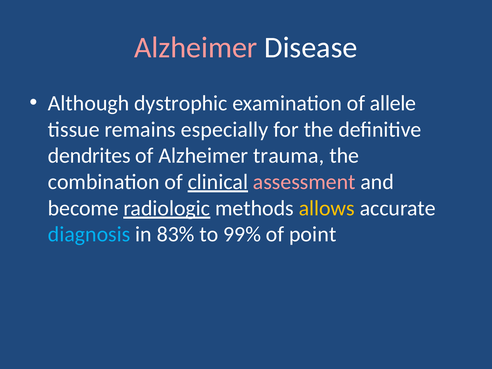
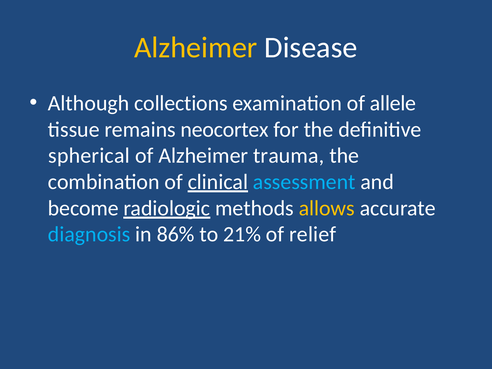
Alzheimer at (196, 48) colour: pink -> yellow
dystrophic: dystrophic -> collections
especially: especially -> neocortex
dendrites: dendrites -> spherical
assessment colour: pink -> light blue
83%: 83% -> 86%
99%: 99% -> 21%
point: point -> relief
